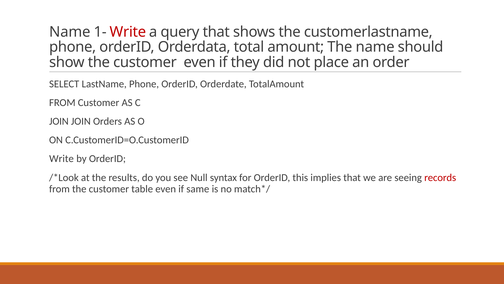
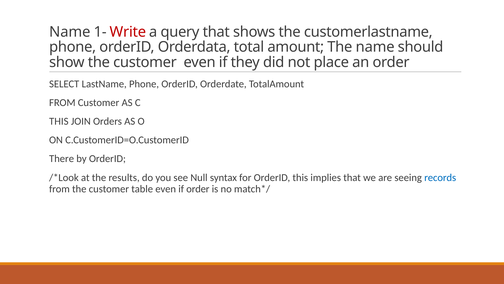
JOIN at (59, 121): JOIN -> THIS
Write at (62, 159): Write -> There
records colour: red -> blue
if same: same -> order
